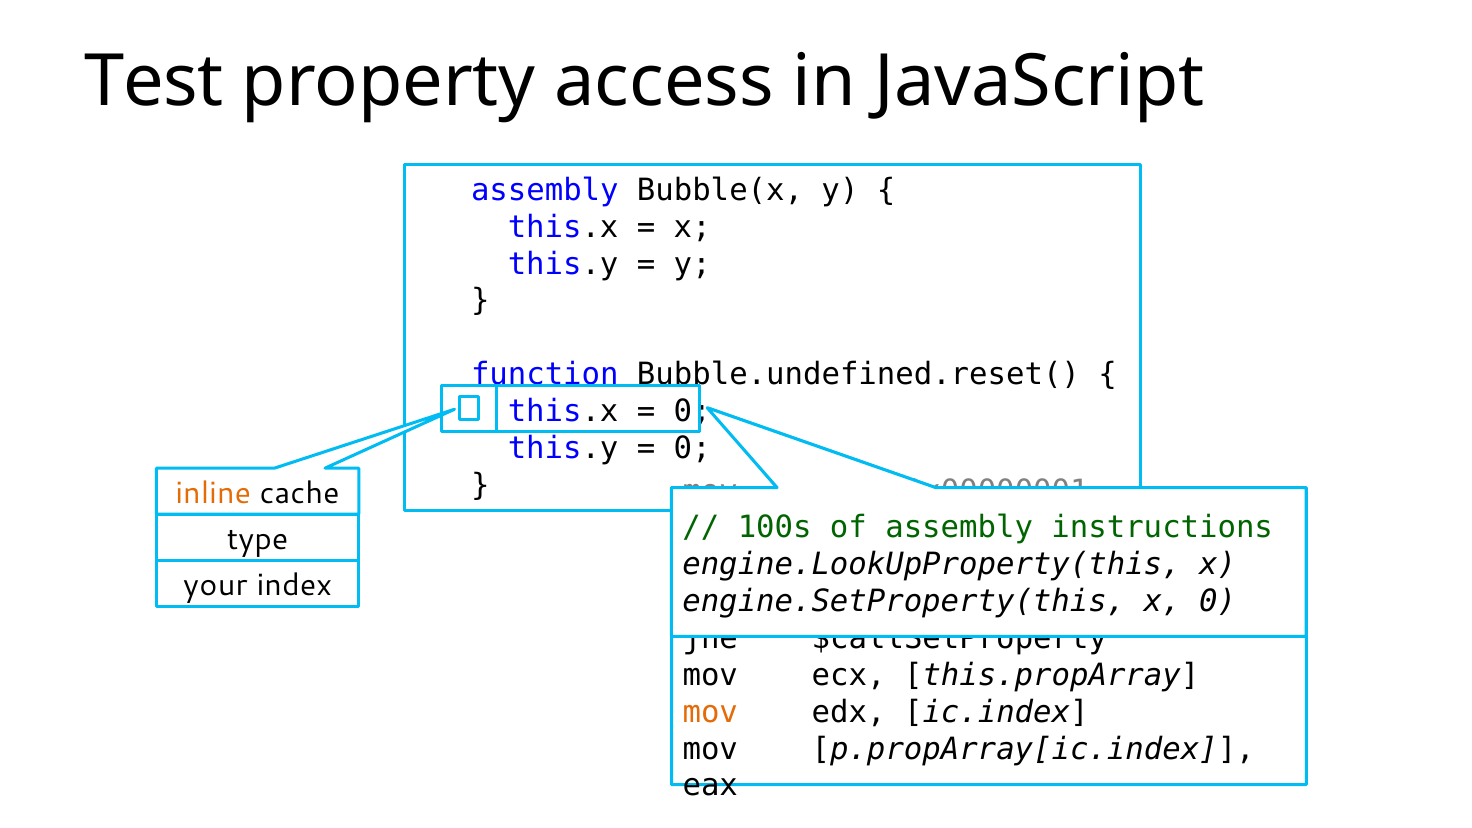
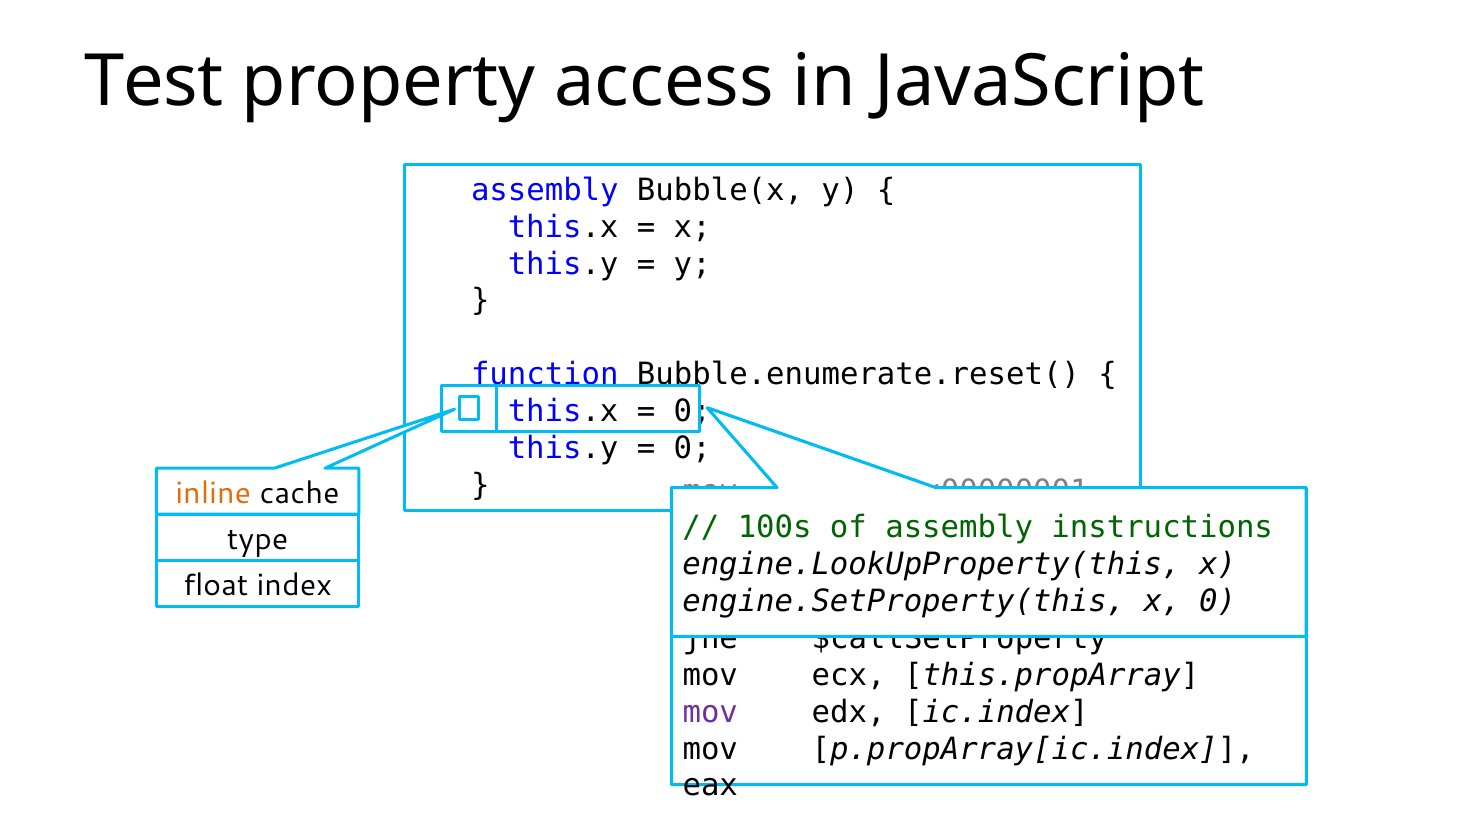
Bubble.undefined.reset(: Bubble.undefined.reset( -> Bubble.enumerate.reset(
your: your -> float
mov at (710, 712) colour: orange -> purple
